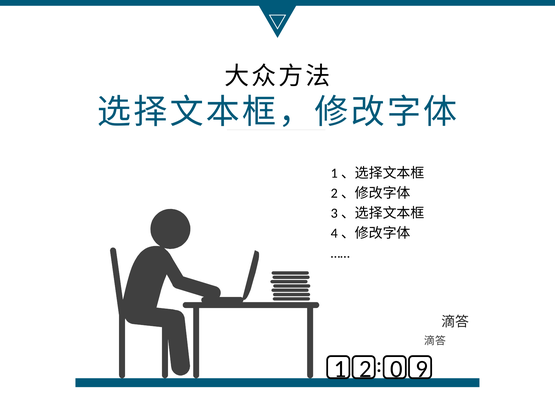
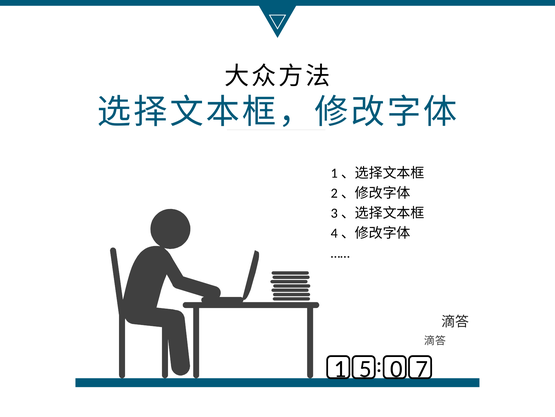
2: 2 -> 5
9: 9 -> 7
